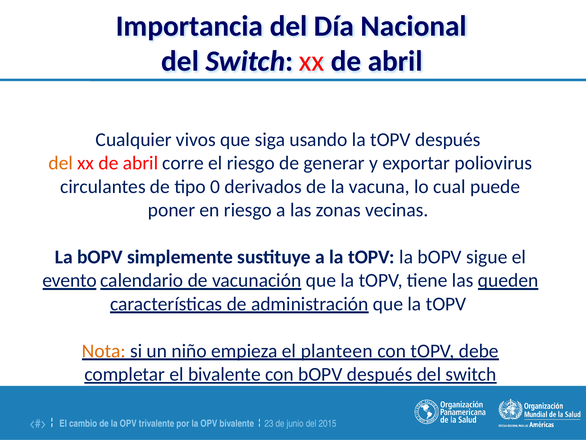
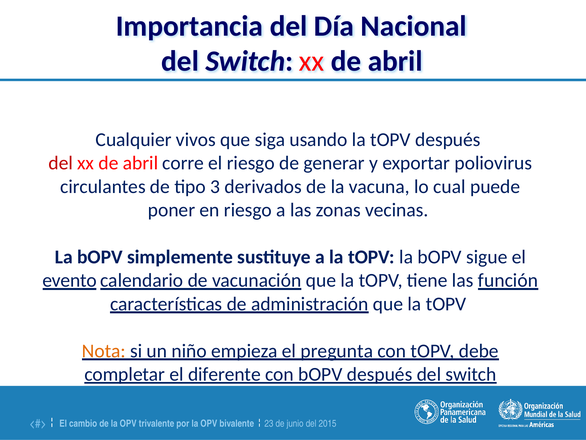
del at (61, 163) colour: orange -> red
0: 0 -> 3
queden: queden -> función
planteen: planteen -> pregunta
el bivalente: bivalente -> diferente
